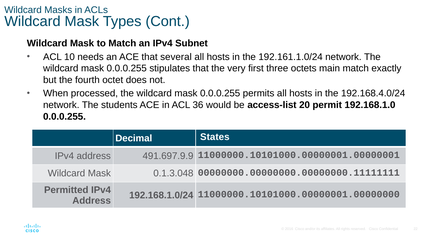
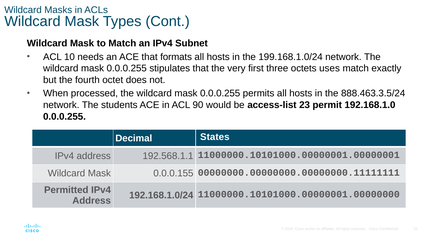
several: several -> formats
192.161.1.0/24: 192.161.1.0/24 -> 199.168.1.0/24
main: main -> uses
192.168.4.0/24: 192.168.4.0/24 -> 888.463.3.5/24
36: 36 -> 90
20: 20 -> 23
491.697.9.9: 491.697.9.9 -> 192.568.1.1
0.1.3.048: 0.1.3.048 -> 0.0.0.155
